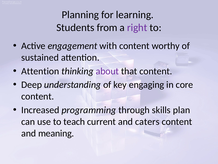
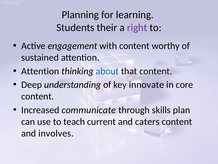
from: from -> their
about colour: purple -> blue
engaging: engaging -> innovate
programming: programming -> communicate
meaning: meaning -> involves
